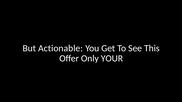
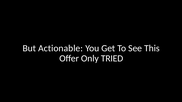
YOUR: YOUR -> TRIED
